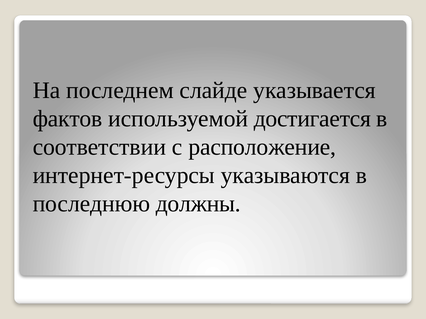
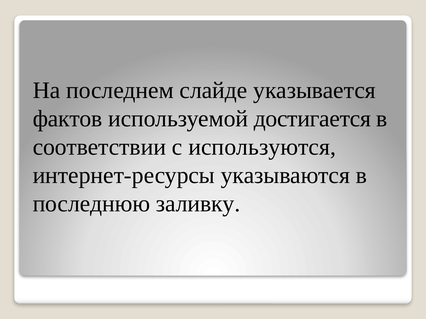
расположение: расположение -> используются
должны: должны -> заливку
